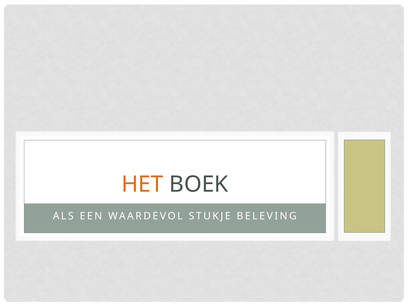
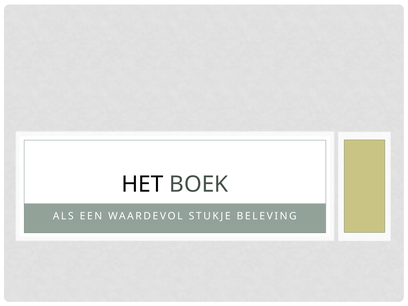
HET colour: orange -> black
